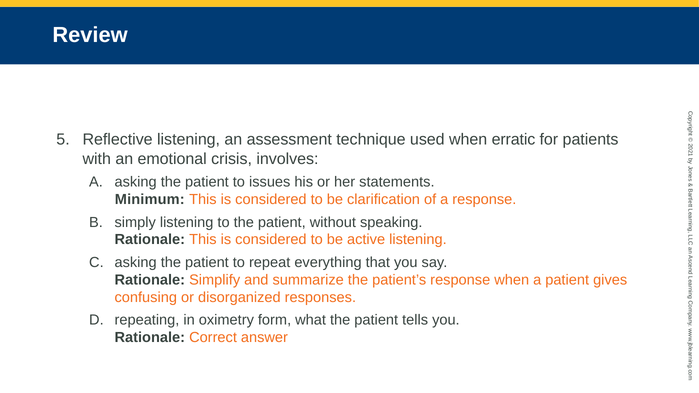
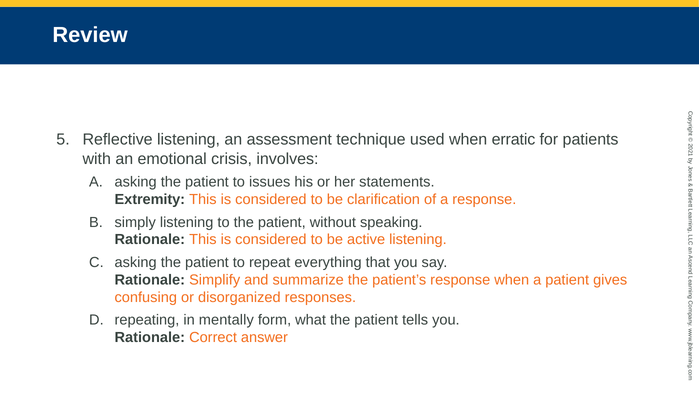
Minimum: Minimum -> Extremity
oximetry: oximetry -> mentally
